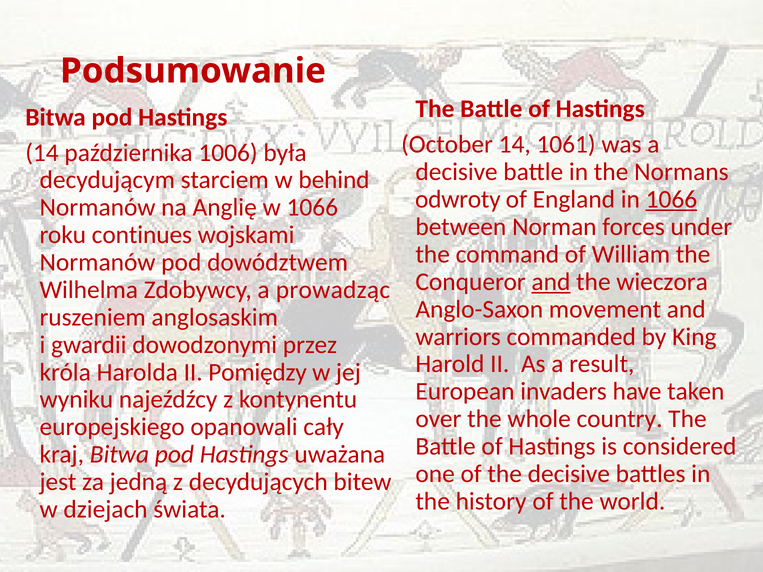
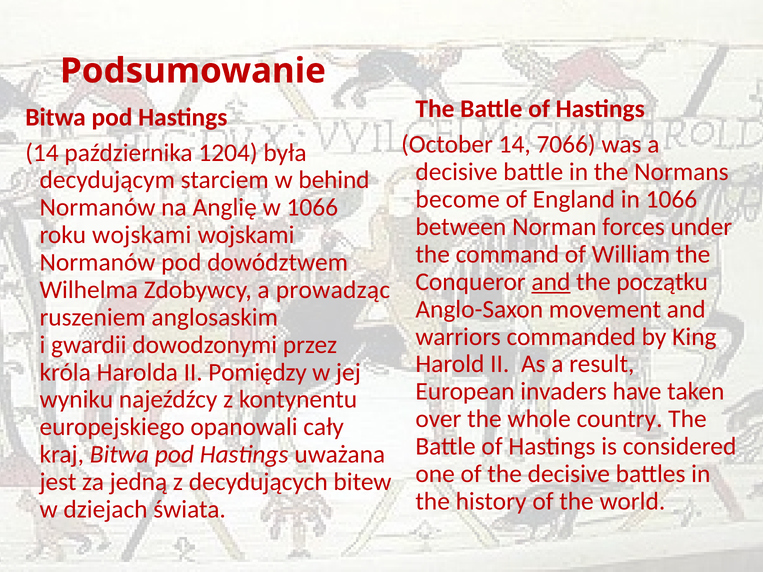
1061: 1061 -> 7066
1006: 1006 -> 1204
odwroty: odwroty -> become
1066 at (671, 199) underline: present -> none
roku continues: continues -> wojskami
wieczora: wieczora -> początku
